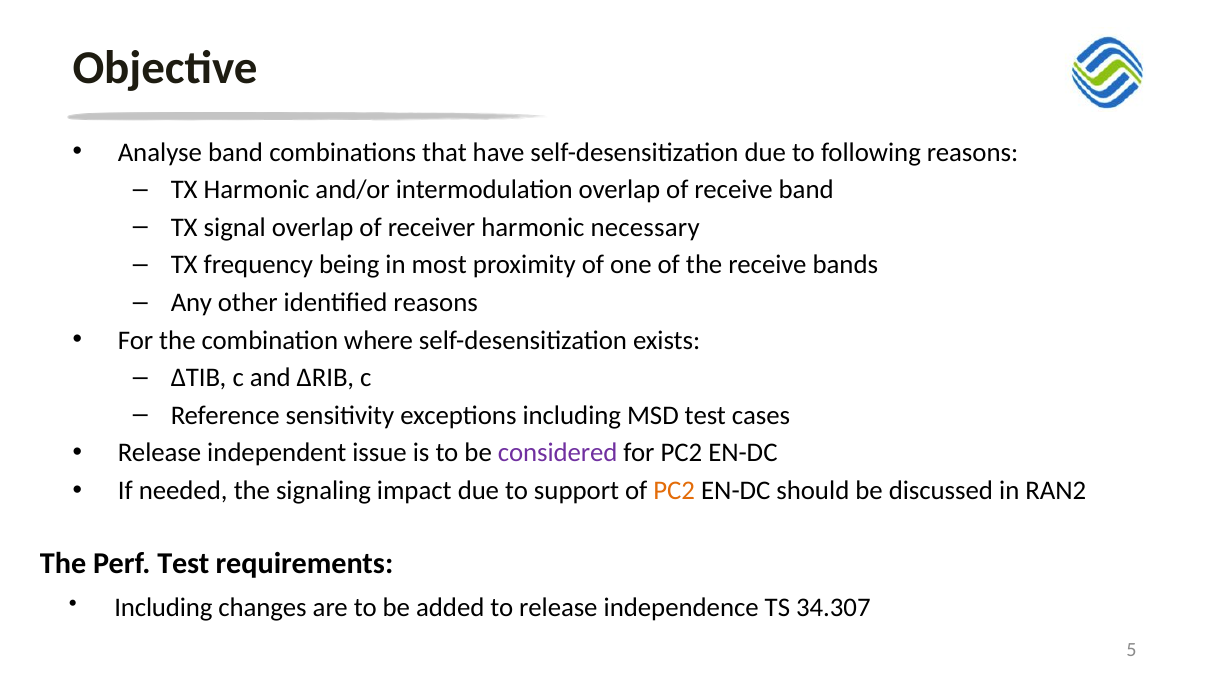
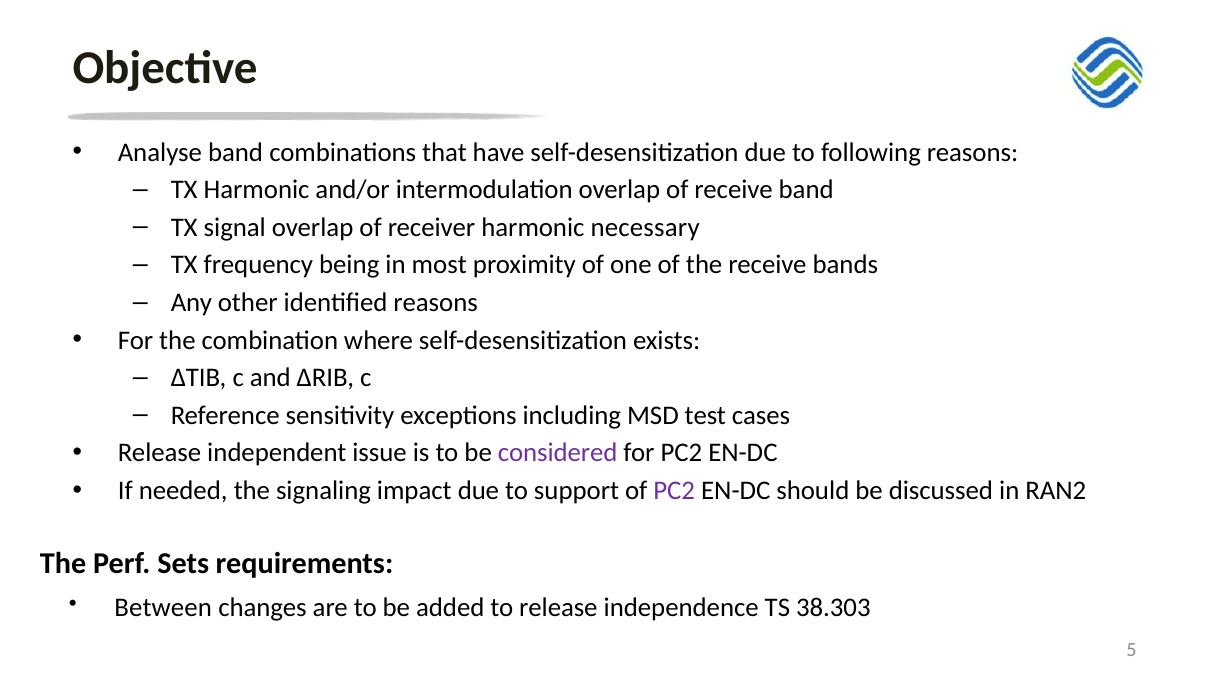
PC2 at (674, 491) colour: orange -> purple
Perf Test: Test -> Sets
Including at (163, 608): Including -> Between
34.307: 34.307 -> 38.303
